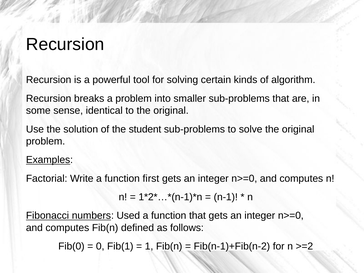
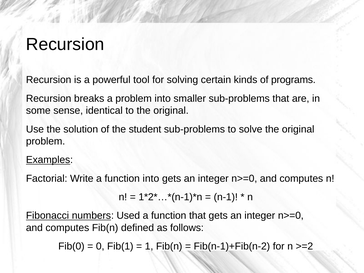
algorithm: algorithm -> programs
function first: first -> into
